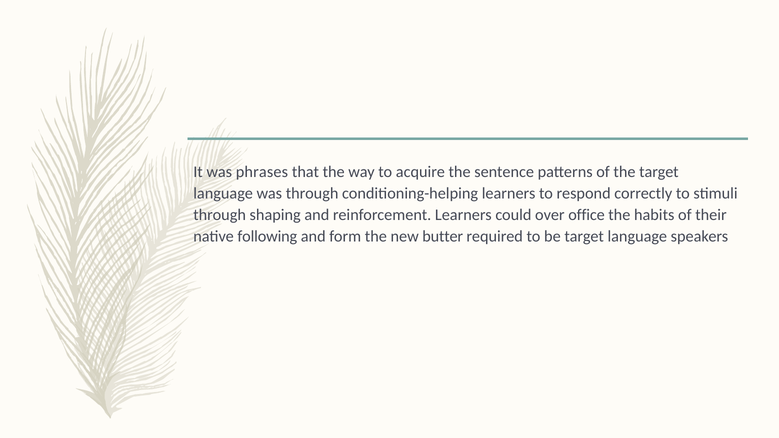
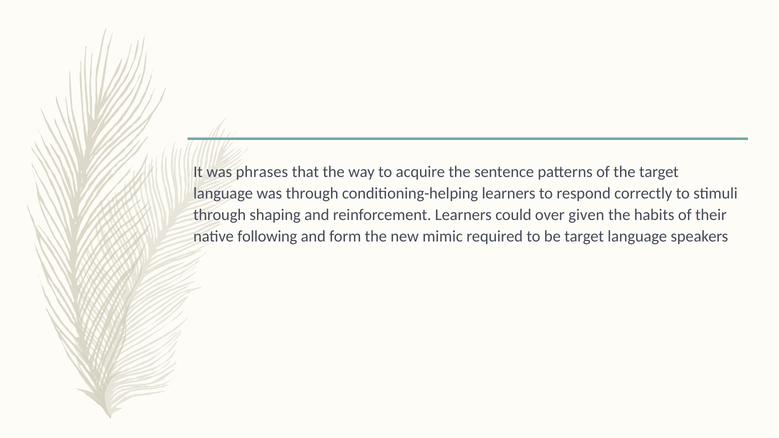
office: office -> given
butter: butter -> mimic
